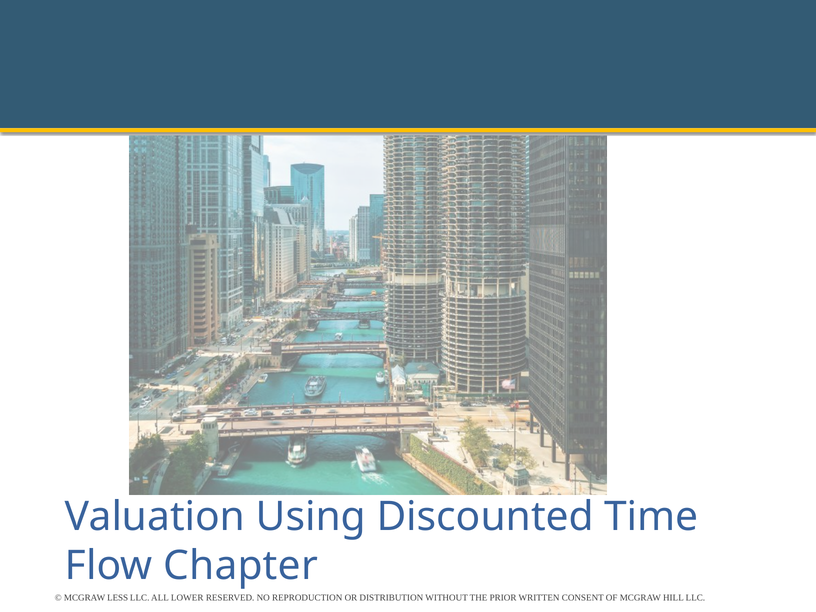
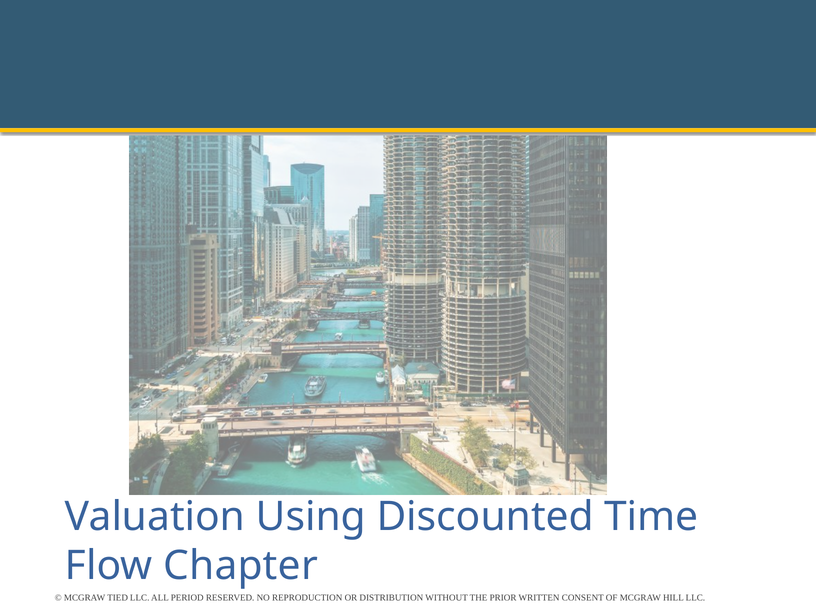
LESS: LESS -> TIED
LOWER: LOWER -> PERIOD
